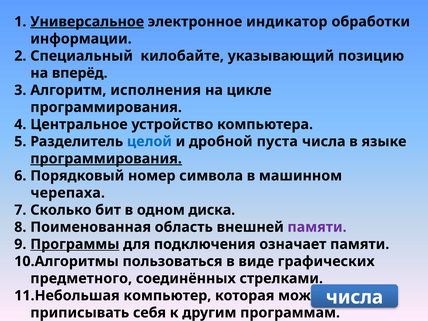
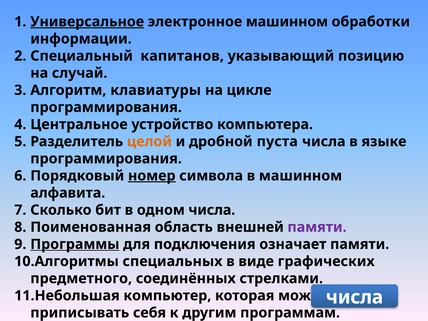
электронное индикатор: индикатор -> машинном
килобайте: килобайте -> капитанов
вперёд: вперёд -> случай
исполнения: исполнения -> клавиатуры
целой colour: blue -> orange
программирования at (106, 159) underline: present -> none
номер underline: none -> present
черепаха: черепаха -> алфавита
одном диска: диска -> числа
пользоваться: пользоваться -> специальных
